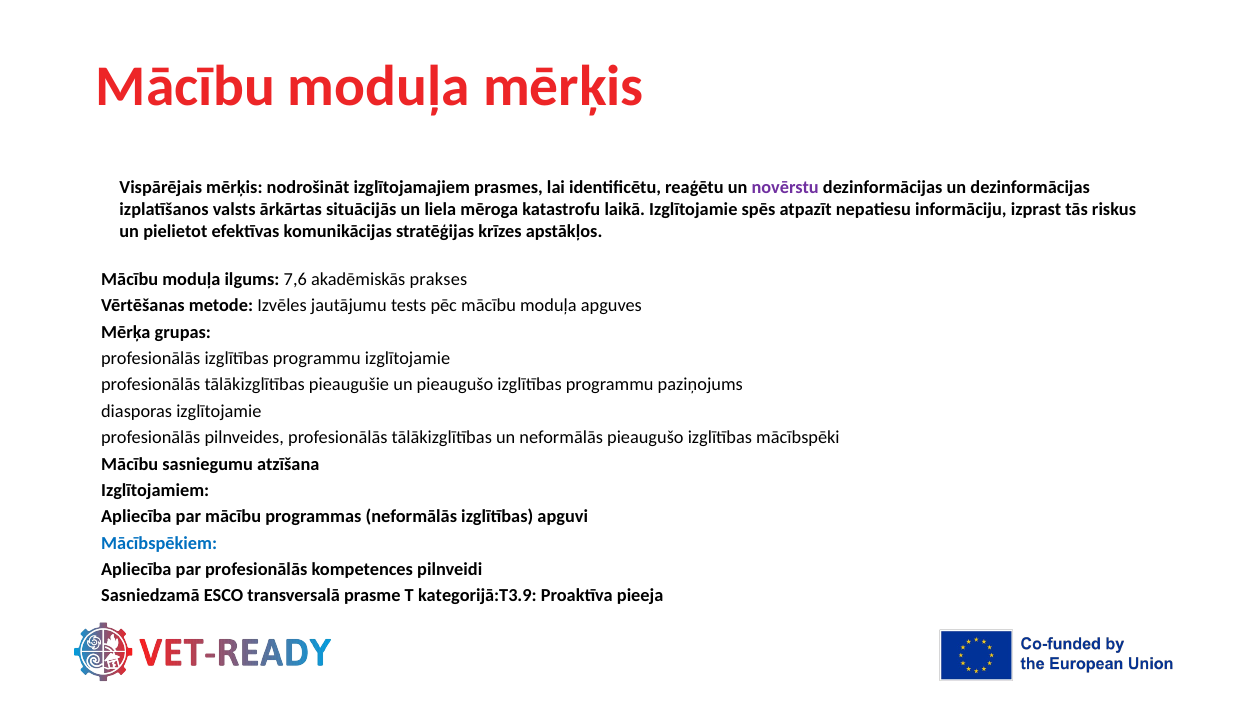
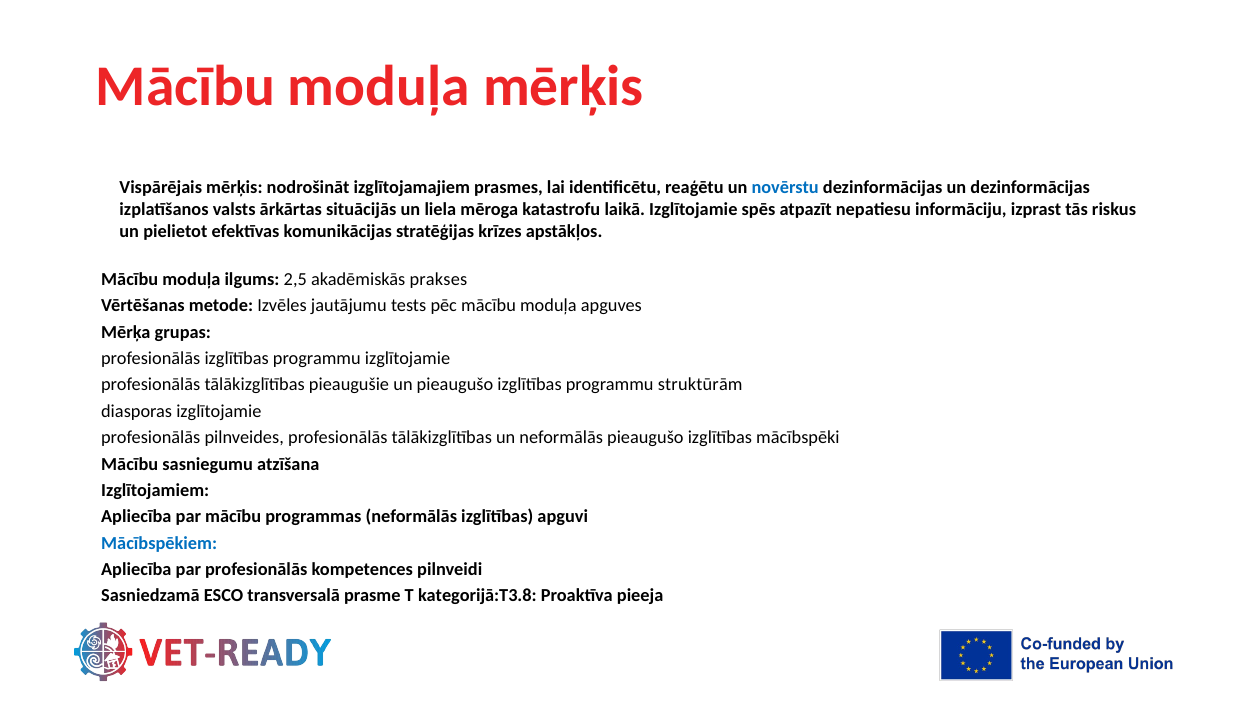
novērstu colour: purple -> blue
7,6: 7,6 -> 2,5
paziņojums: paziņojums -> struktūrām
kategorijā:T3.9: kategorijā:T3.9 -> kategorijā:T3.8
